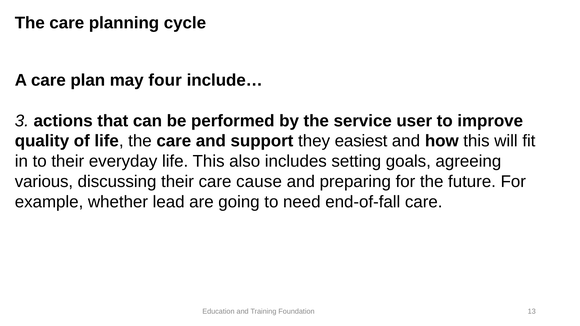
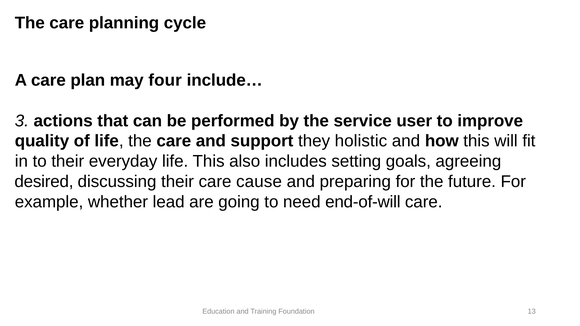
easiest: easiest -> holistic
various: various -> desired
end-of-fall: end-of-fall -> end-of-will
